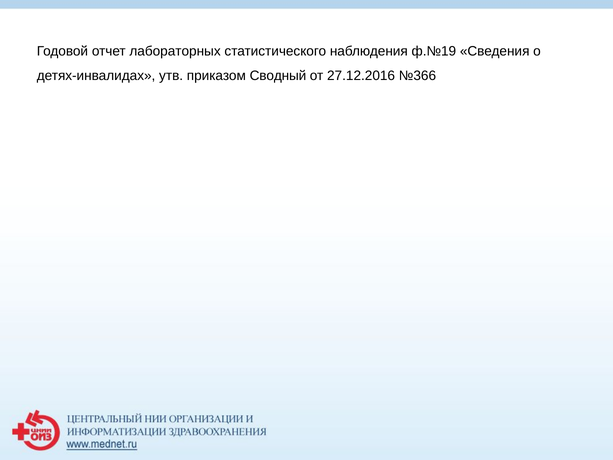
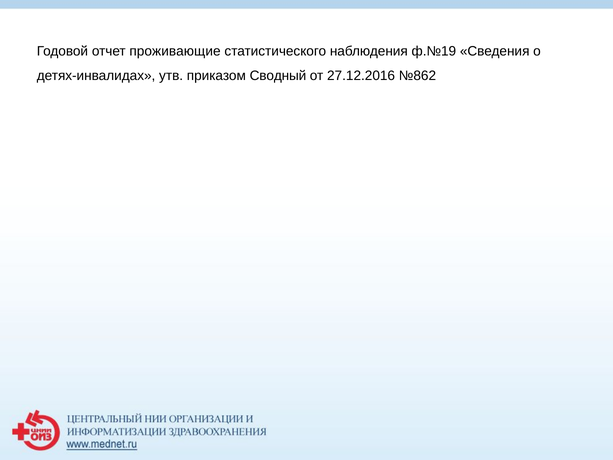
лабораторных: лабораторных -> проживающие
№366: №366 -> №862
